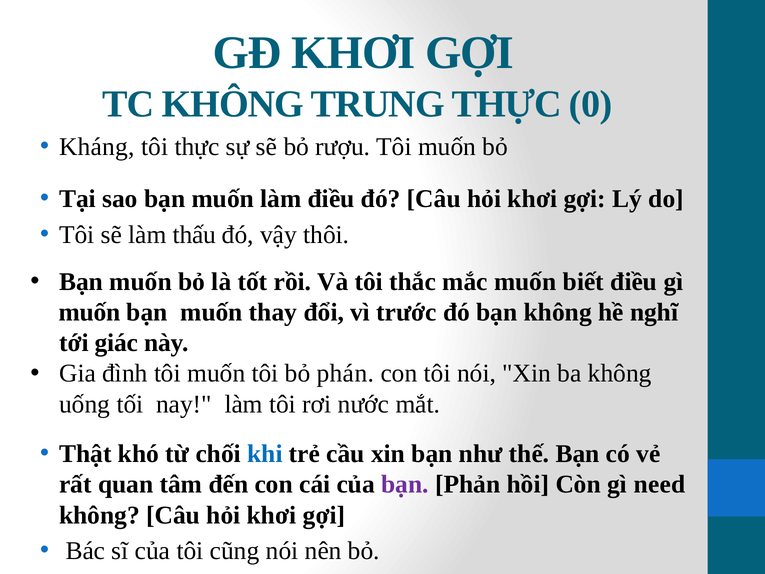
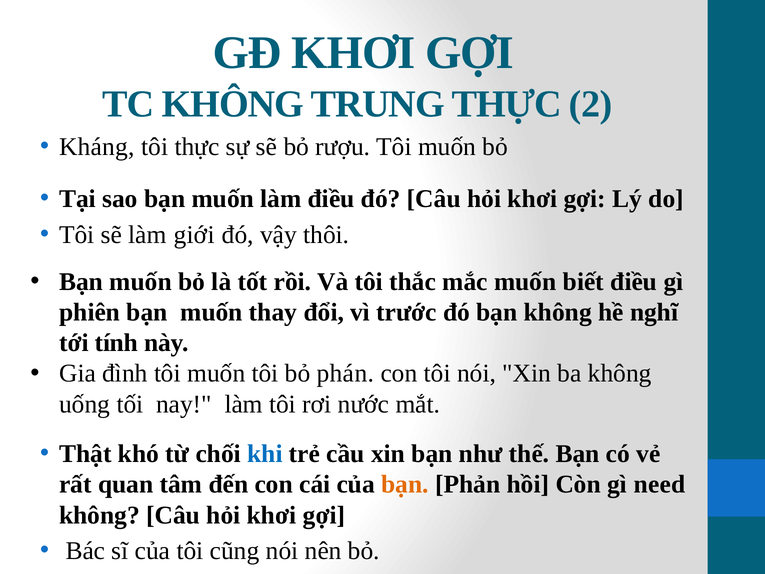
0: 0 -> 2
thấu: thấu -> giới
muốn at (90, 312): muốn -> phiên
giác: giác -> tính
bạn at (405, 484) colour: purple -> orange
